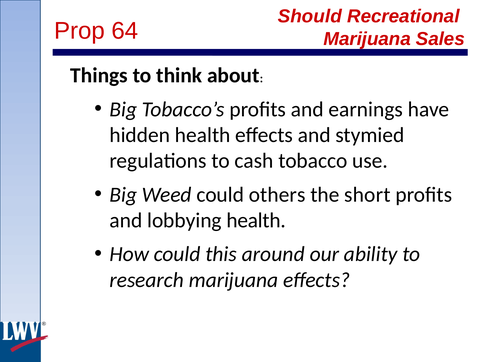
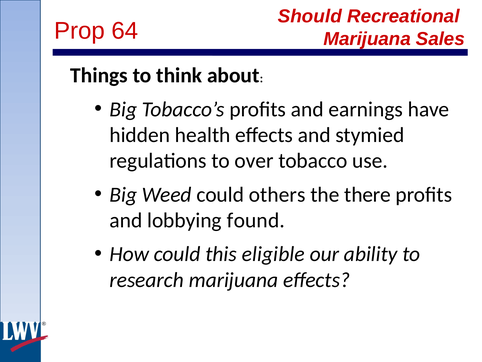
cash: cash -> over
short: short -> there
lobbying health: health -> found
around: around -> eligible
